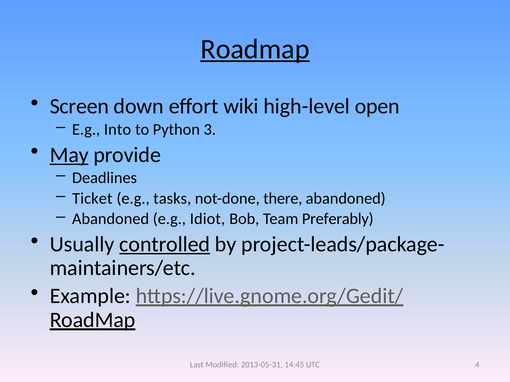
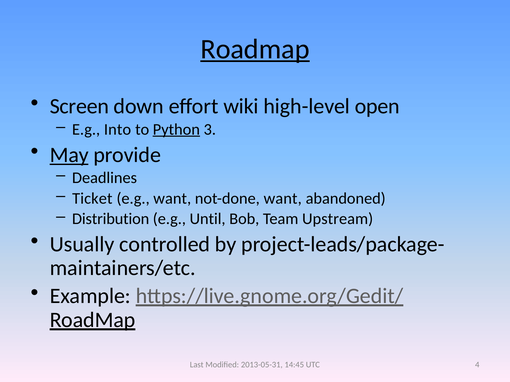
Python underline: none -> present
e.g tasks: tasks -> want
not-done there: there -> want
Abandoned at (111, 219): Abandoned -> Distribution
Idiot: Idiot -> Until
Preferably: Preferably -> Upstream
controlled underline: present -> none
